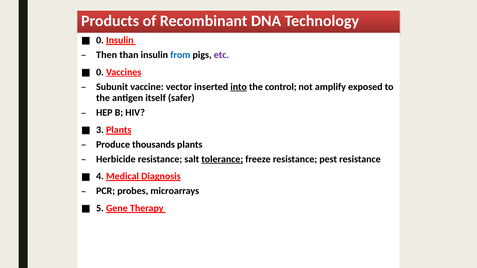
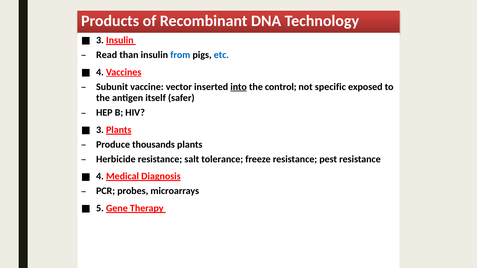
0 at (100, 40): 0 -> 3
Then: Then -> Read
etc colour: purple -> blue
0 at (100, 72): 0 -> 4
amplify: amplify -> specific
tolerance underline: present -> none
